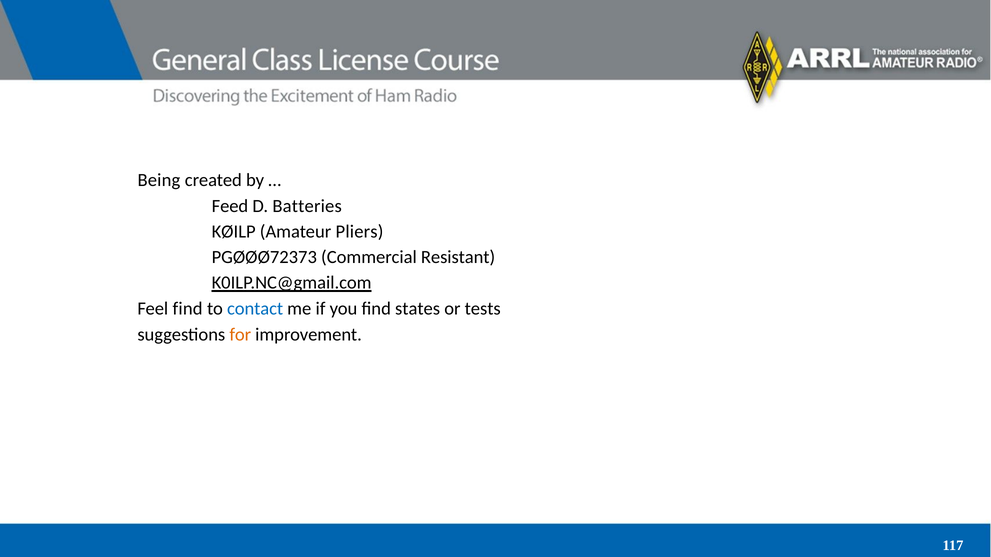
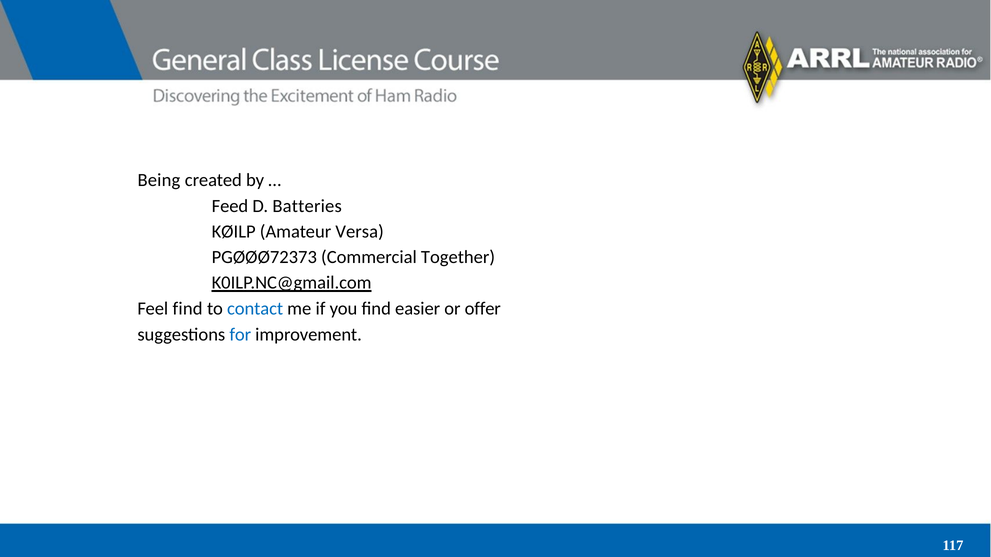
Pliers: Pliers -> Versa
Resistant: Resistant -> Together
states: states -> easier
tests: tests -> offer
for colour: orange -> blue
